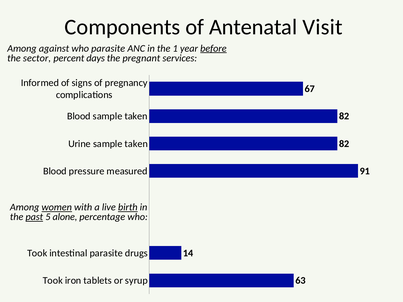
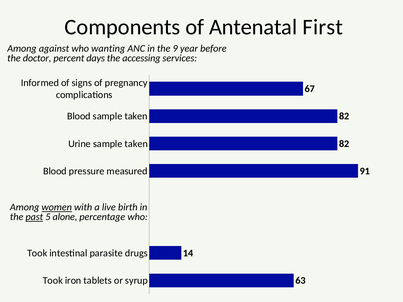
Visit: Visit -> First
who parasite: parasite -> wanting
1: 1 -> 9
before underline: present -> none
sector: sector -> doctor
pregnant: pregnant -> accessing
birth underline: present -> none
